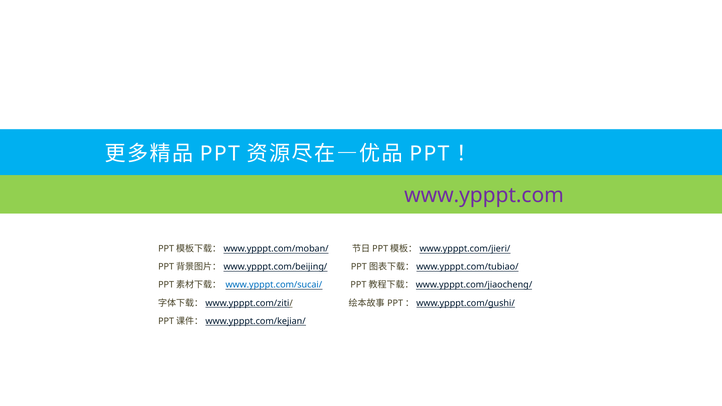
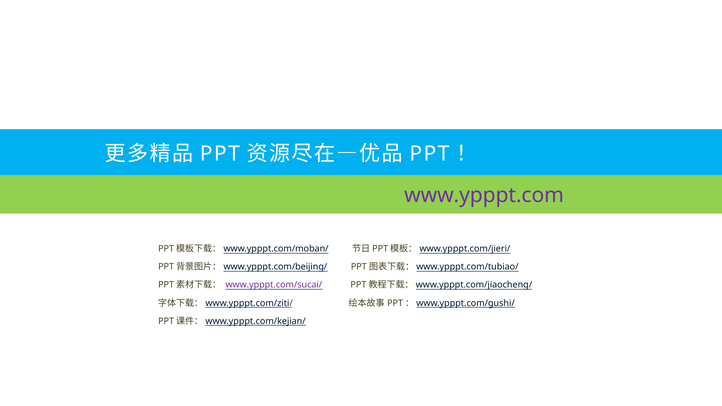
www.ypppt.com/sucai/ colour: blue -> purple
